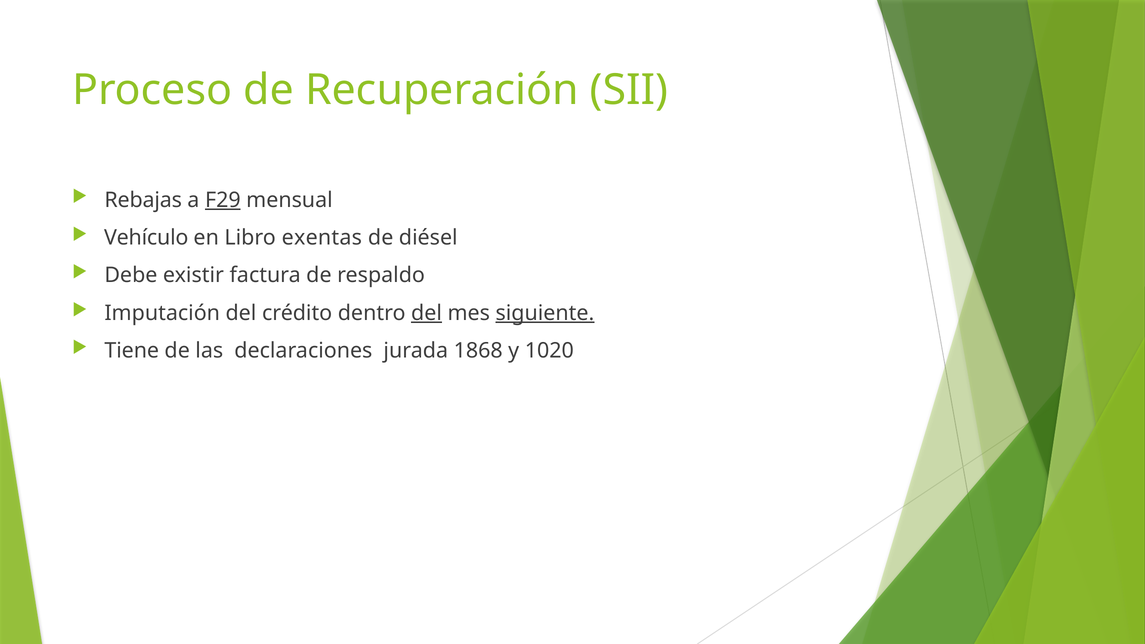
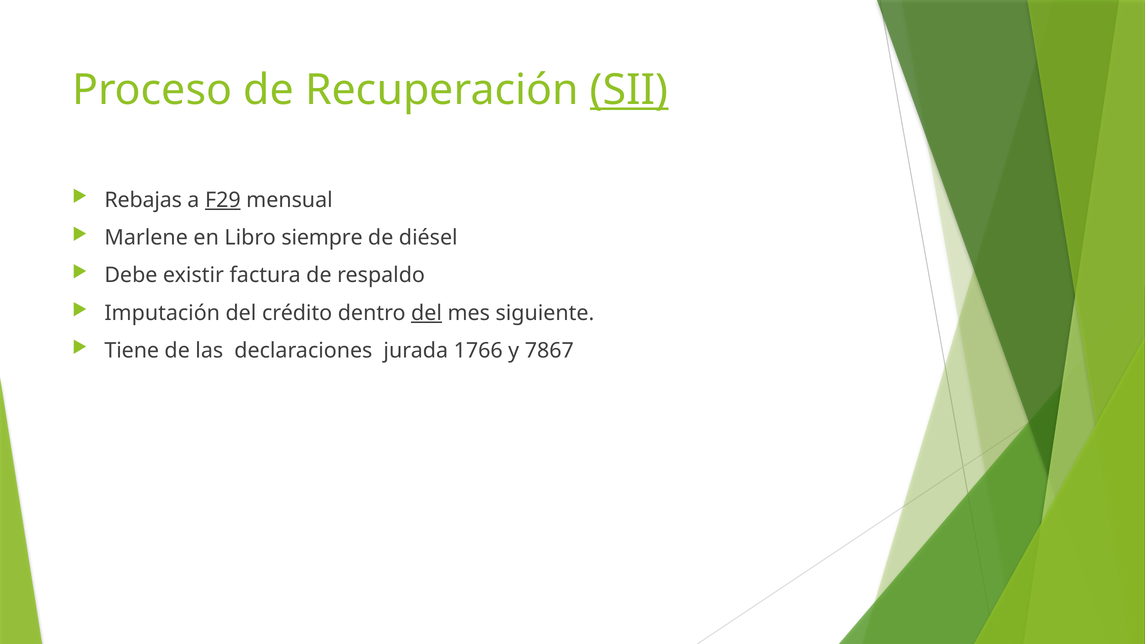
SII underline: none -> present
Vehículo: Vehículo -> Marlene
exentas: exentas -> siempre
siguiente underline: present -> none
1868: 1868 -> 1766
1020: 1020 -> 7867
